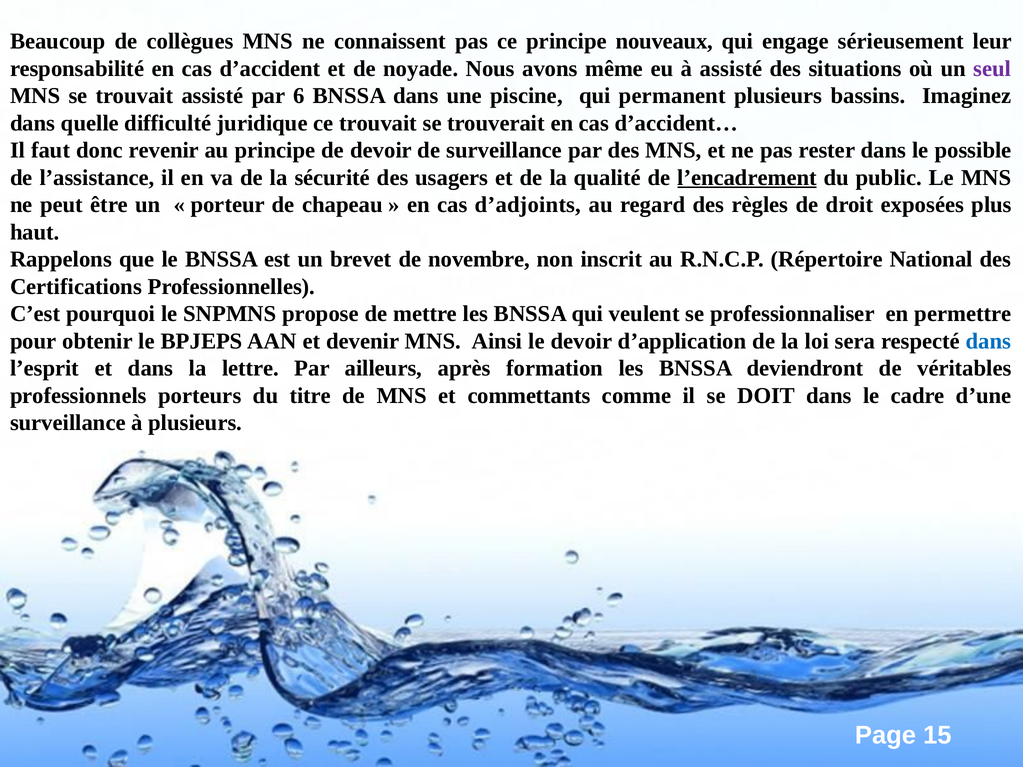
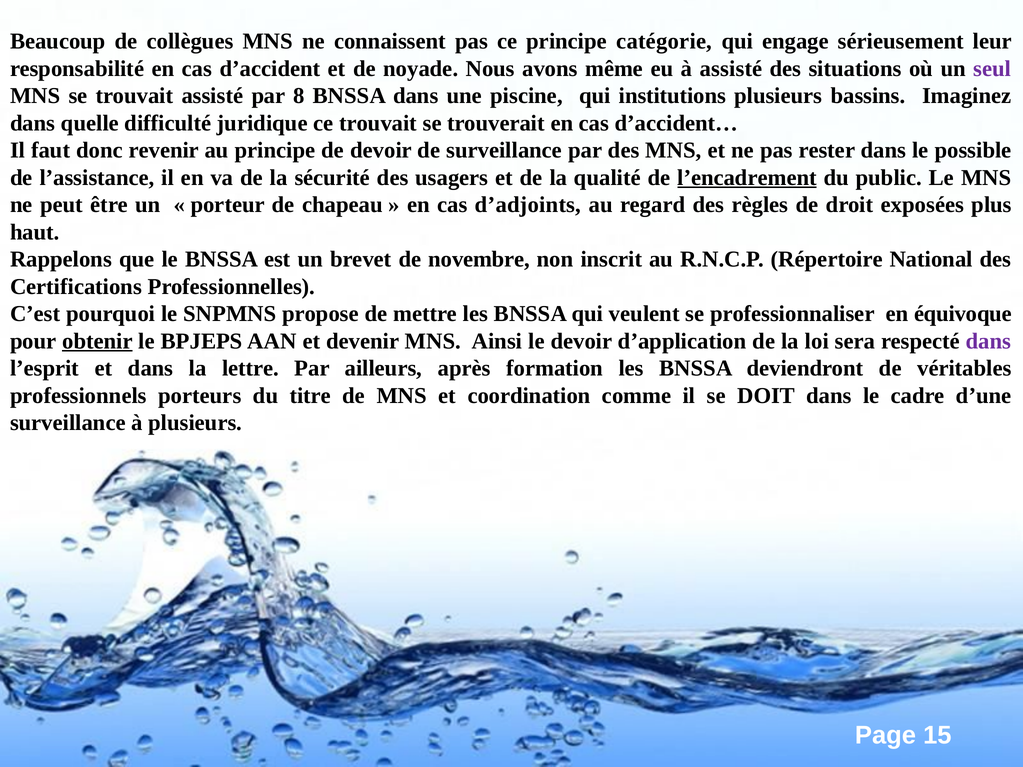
nouveaux: nouveaux -> catégorie
6: 6 -> 8
permanent: permanent -> institutions
permettre: permettre -> équivoque
obtenir underline: none -> present
dans at (989, 341) colour: blue -> purple
commettants: commettants -> coordination
